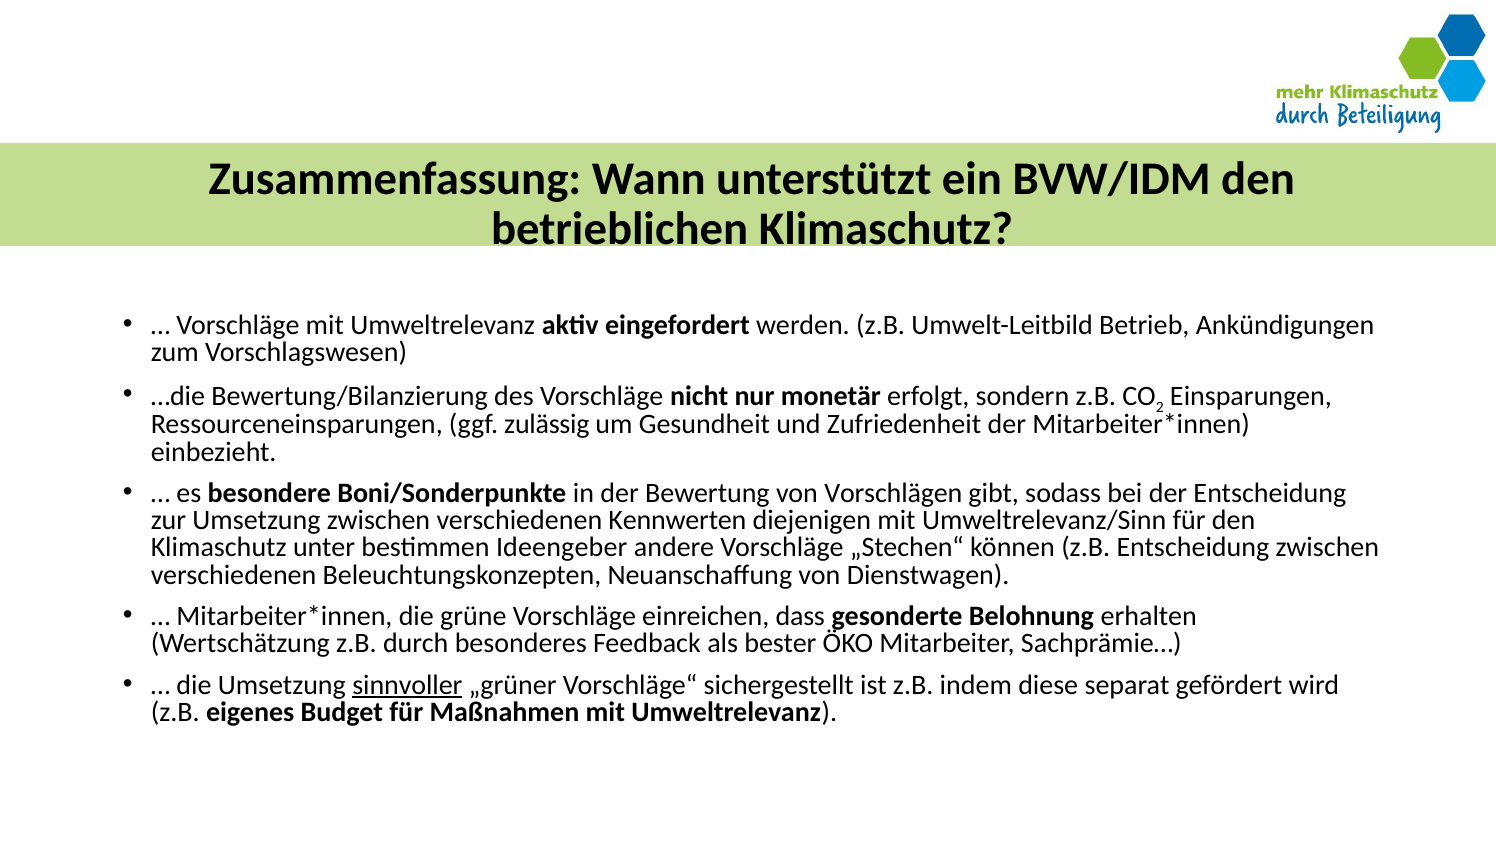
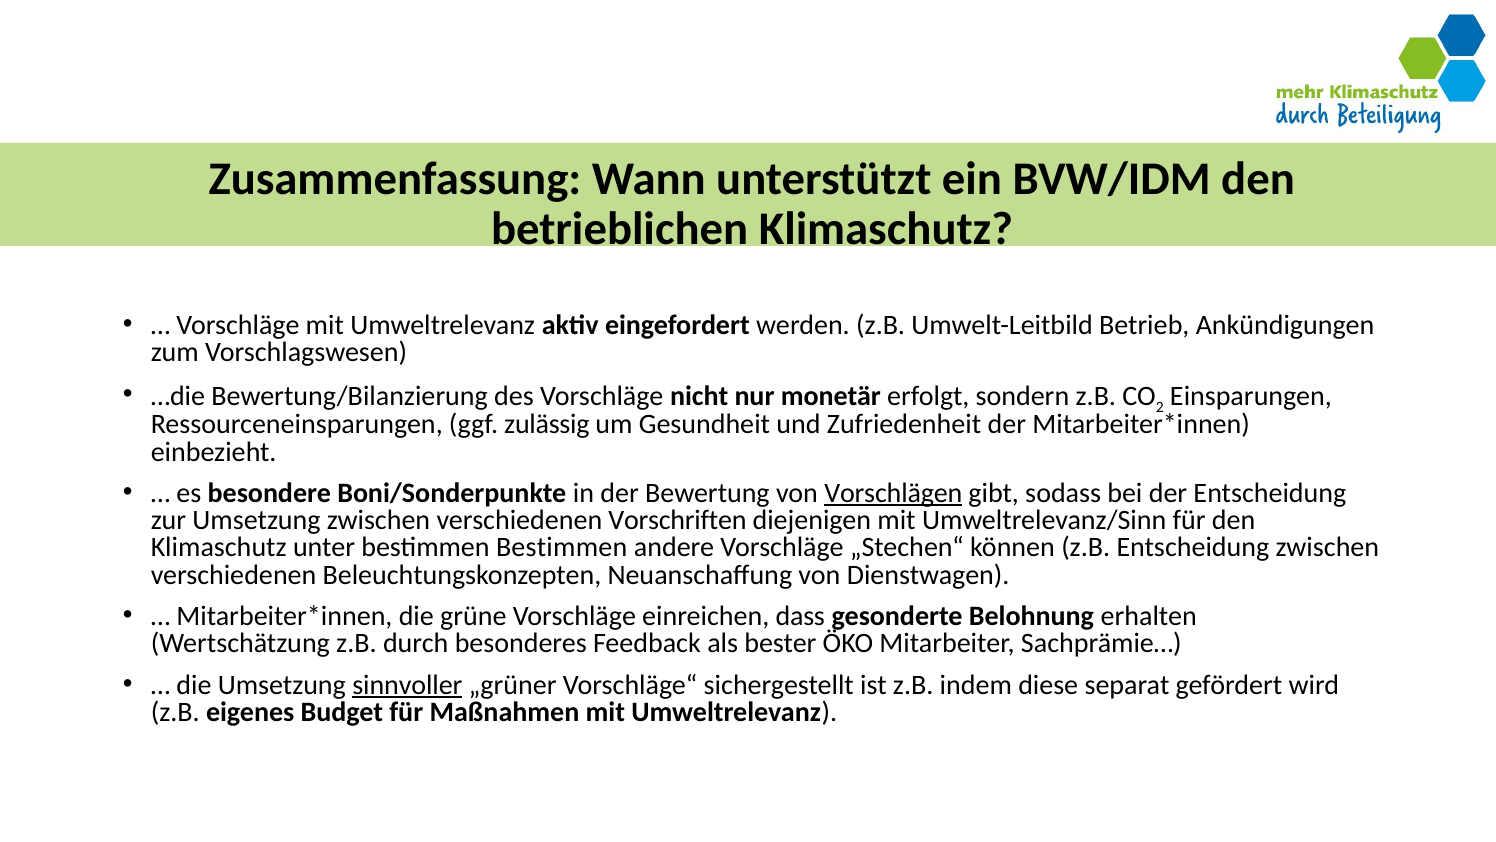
Vorschlägen underline: none -> present
Kennwerten: Kennwerten -> Vorschriften
bestimmen Ideengeber: Ideengeber -> Bestimmen
